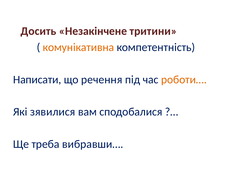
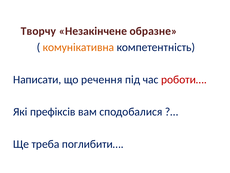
Досить: Досить -> Творчу
тритини: тритини -> образне
роботи… colour: orange -> red
зявилися: зявилися -> префіксів
вибравши…: вибравши… -> поглибити…
